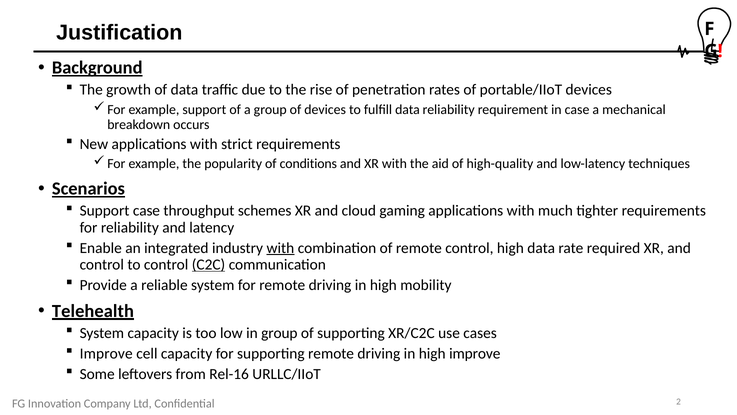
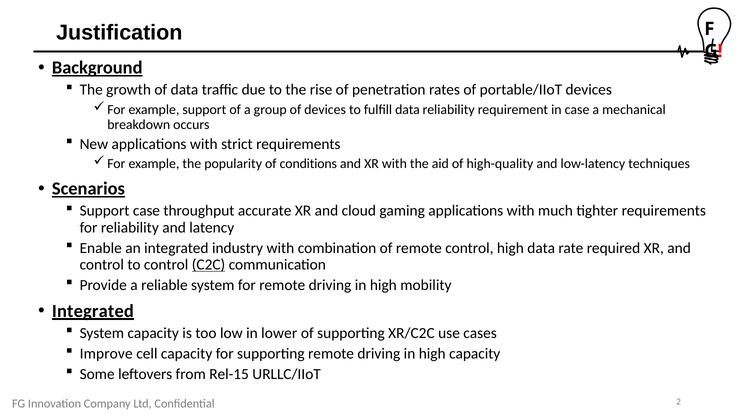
schemes: schemes -> accurate
with at (280, 248) underline: present -> none
Telehealth at (93, 311): Telehealth -> Integrated
in group: group -> lower
high improve: improve -> capacity
Rel-16: Rel-16 -> Rel-15
